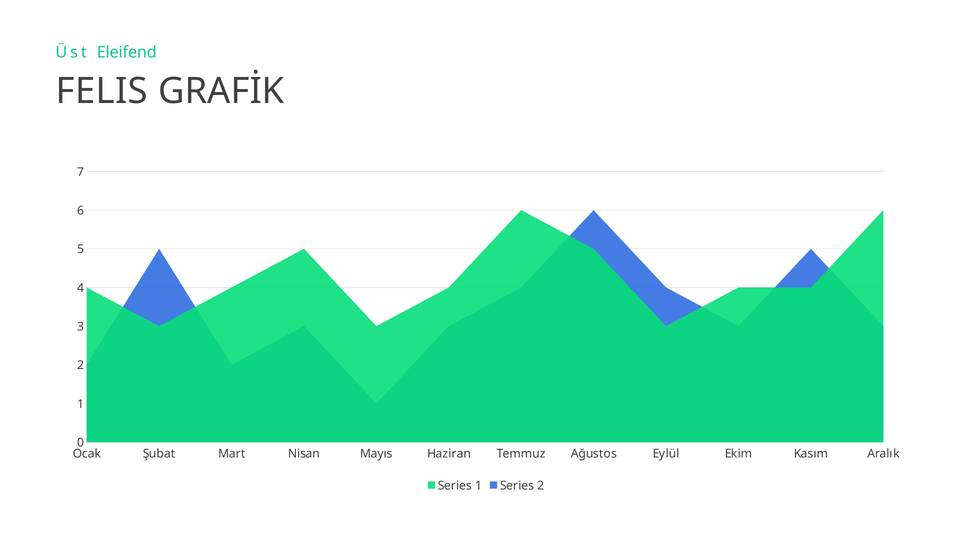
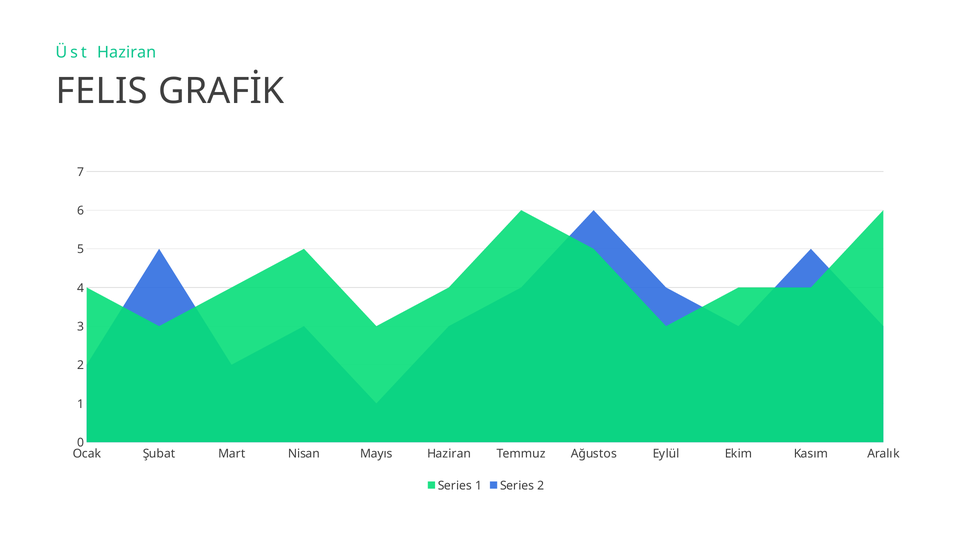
Üst Eleifend: Eleifend -> Haziran
